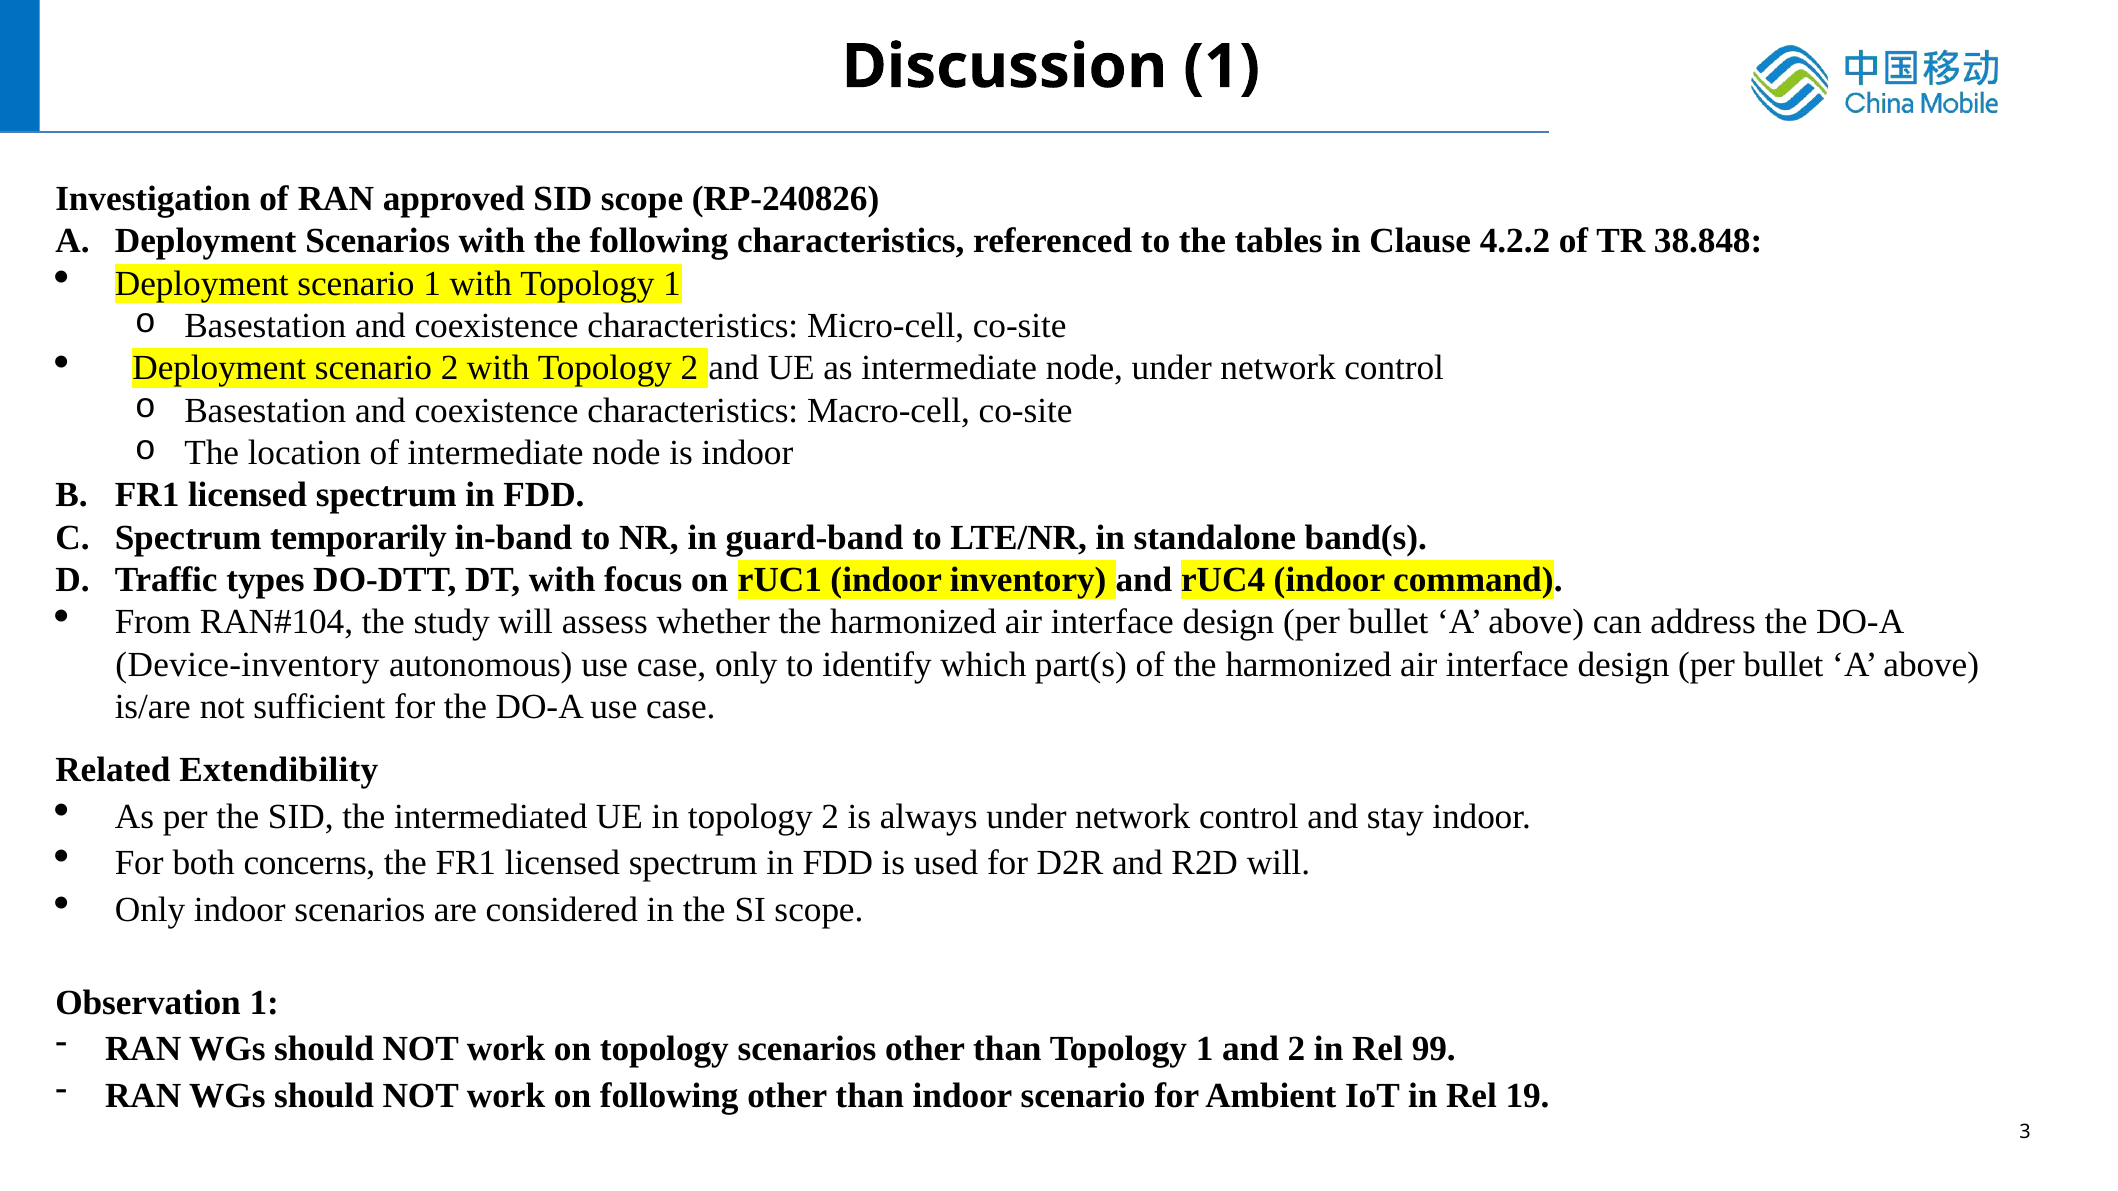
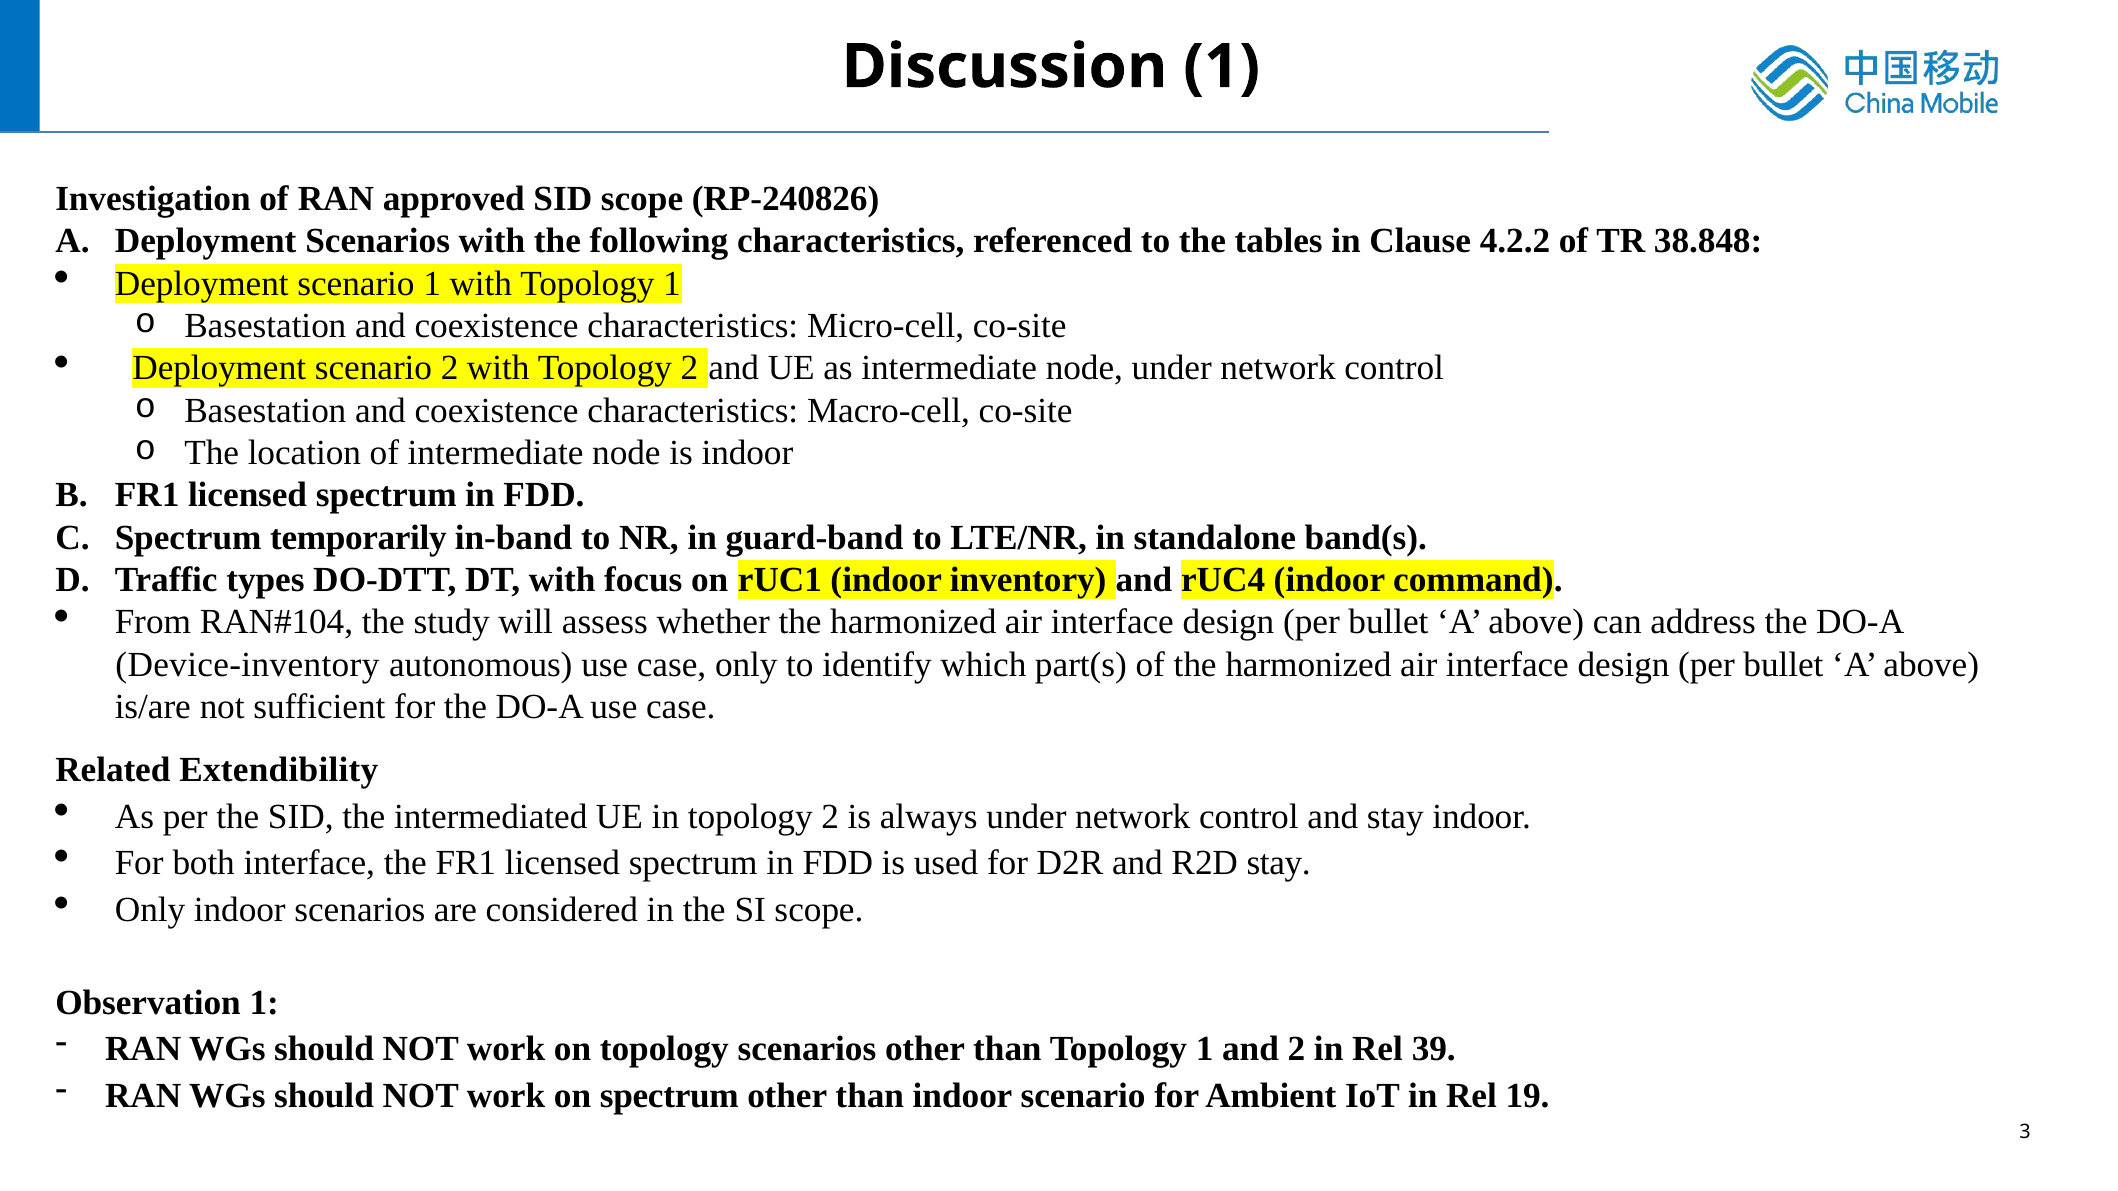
both concerns: concerns -> interface
R2D will: will -> stay
99: 99 -> 39
on following: following -> spectrum
